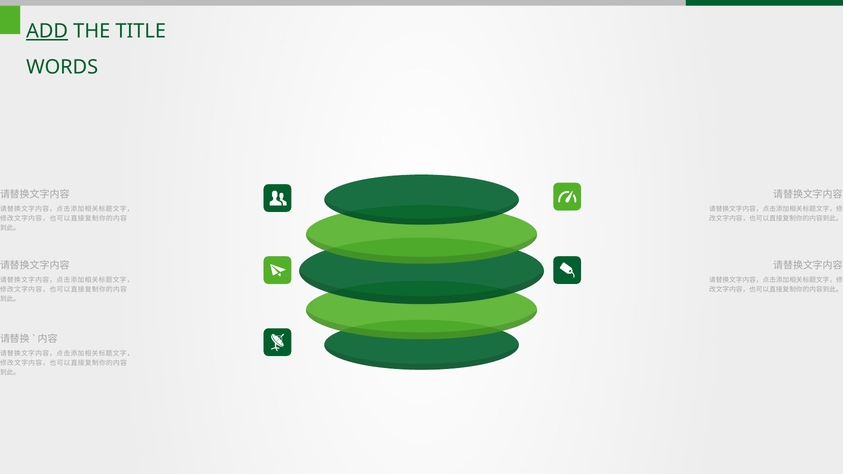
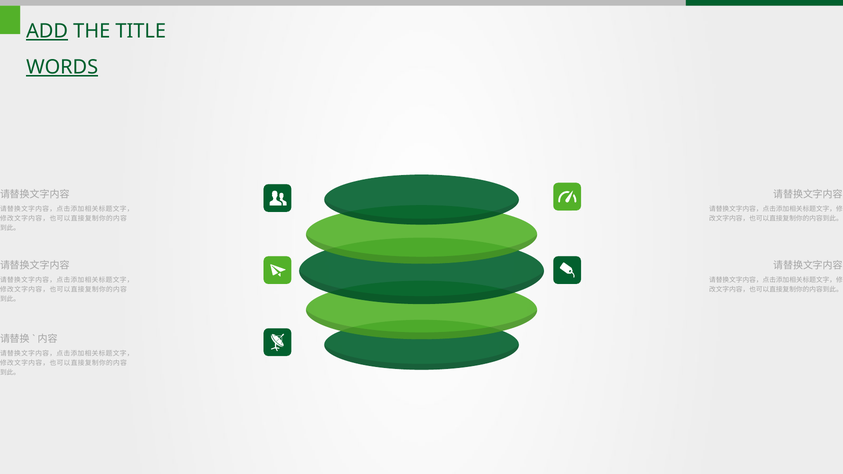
WORDS underline: none -> present
